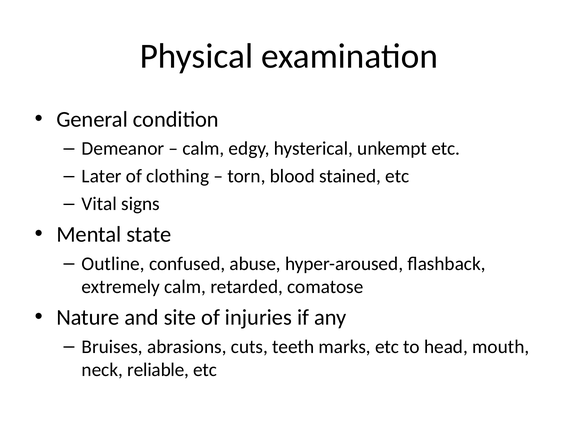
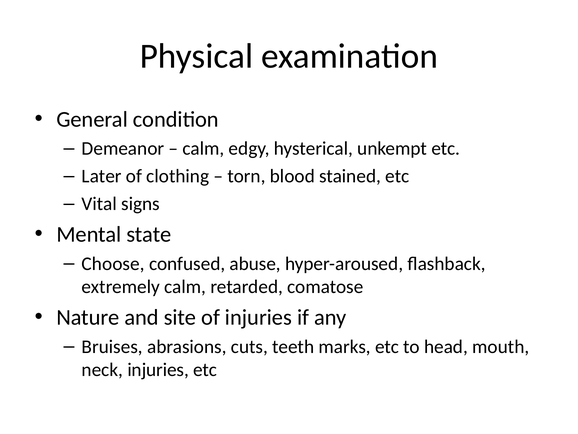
Outline: Outline -> Choose
neck reliable: reliable -> injuries
